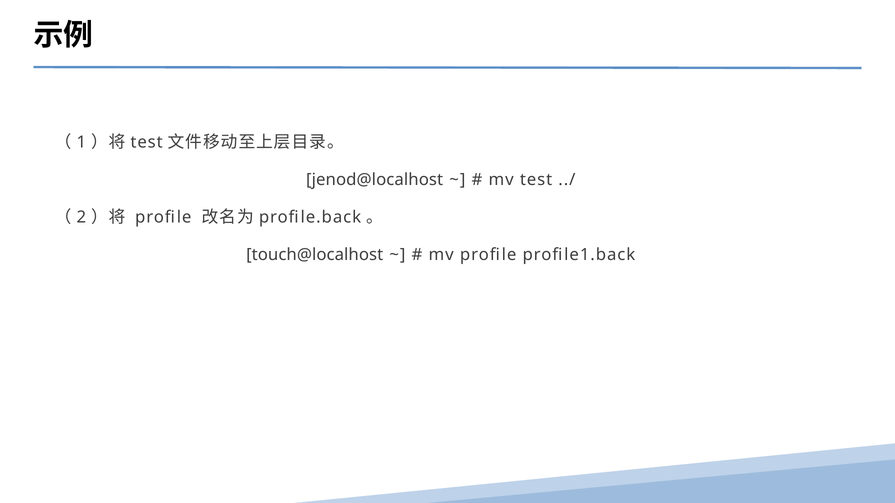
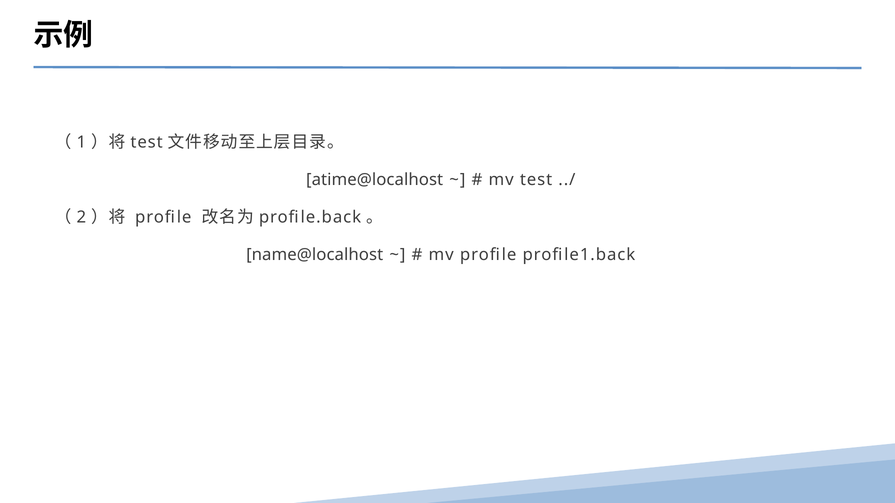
jenod@localhost: jenod@localhost -> atime@localhost
touch@localhost: touch@localhost -> name@localhost
